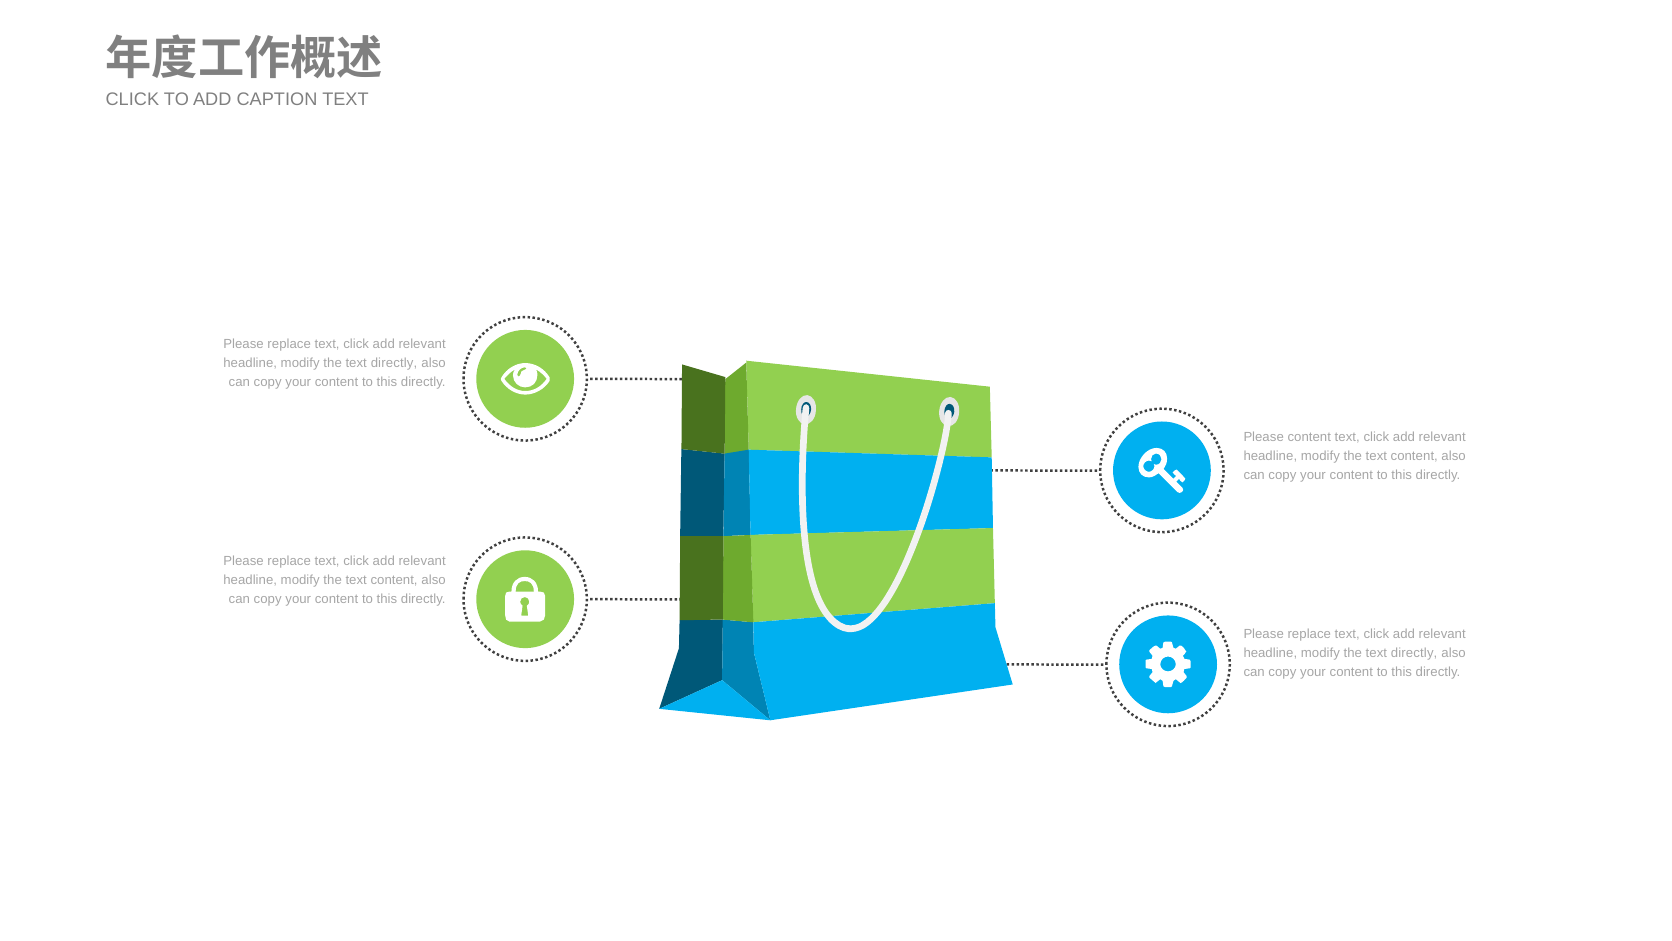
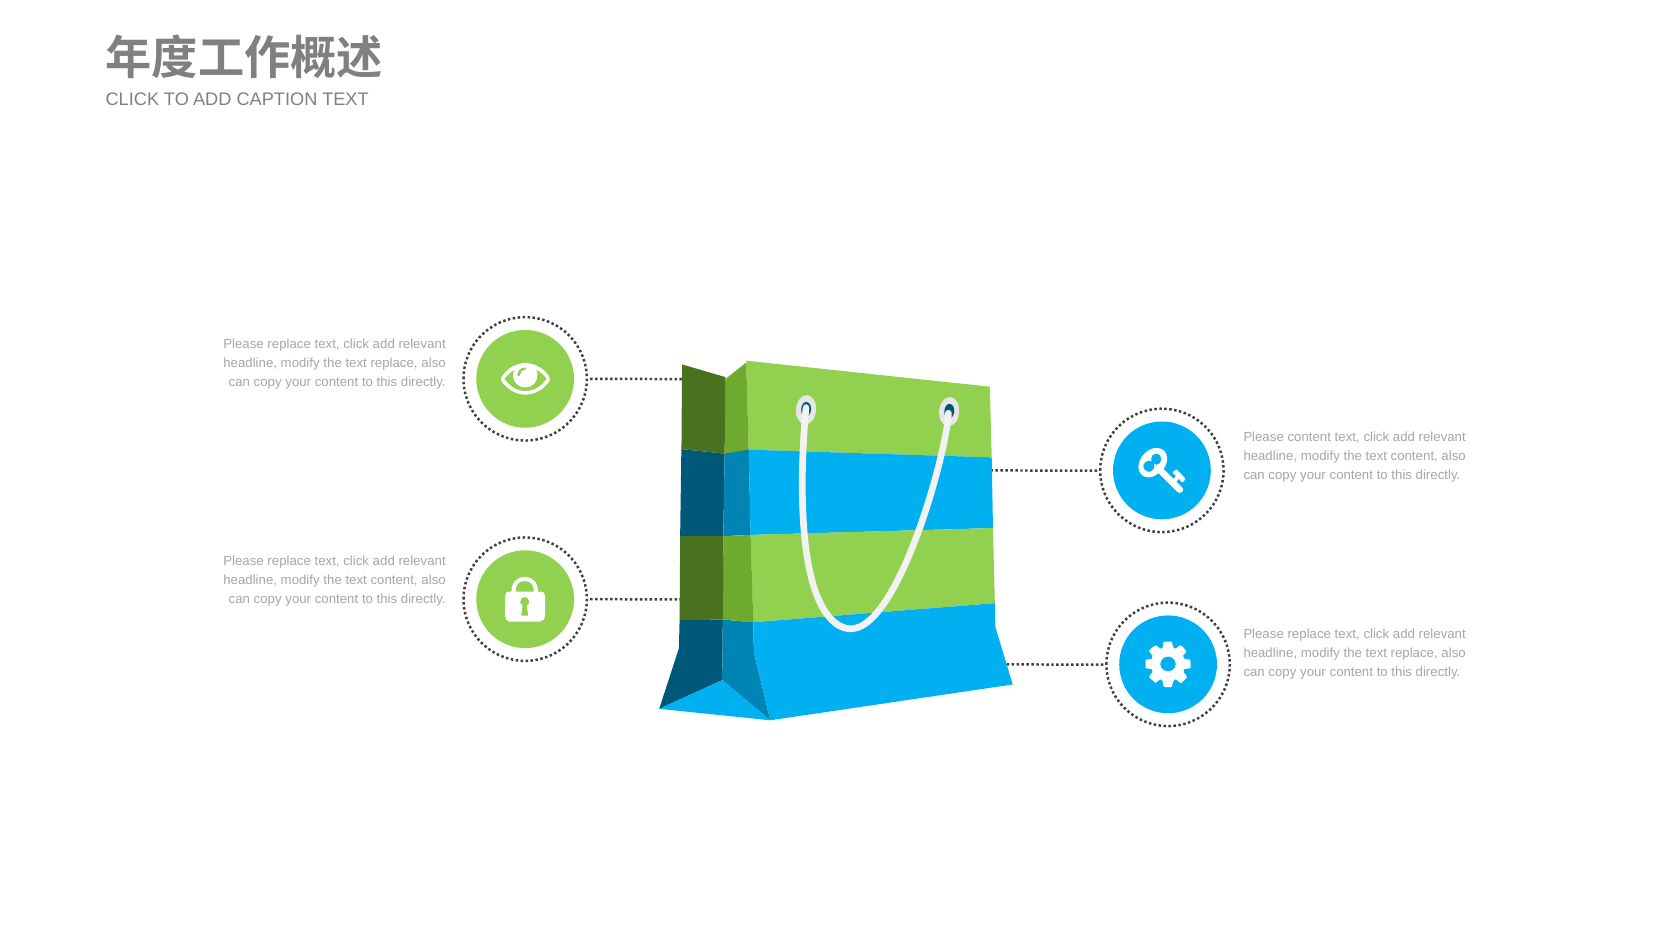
directly at (394, 363): directly -> replace
directly at (1414, 652): directly -> replace
